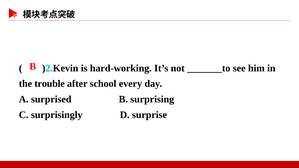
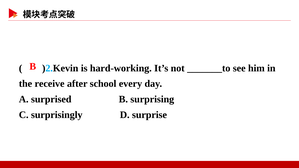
trouble: trouble -> receive
